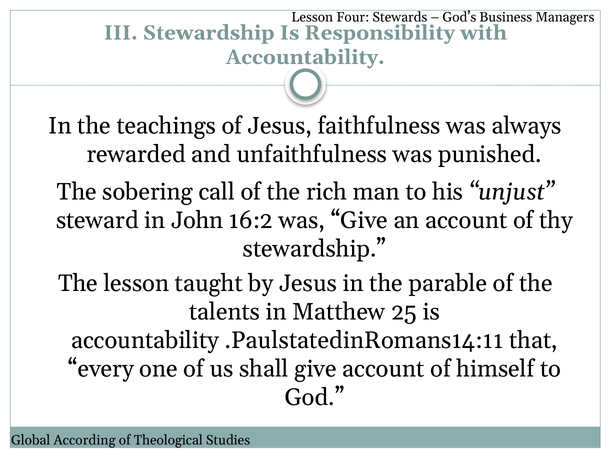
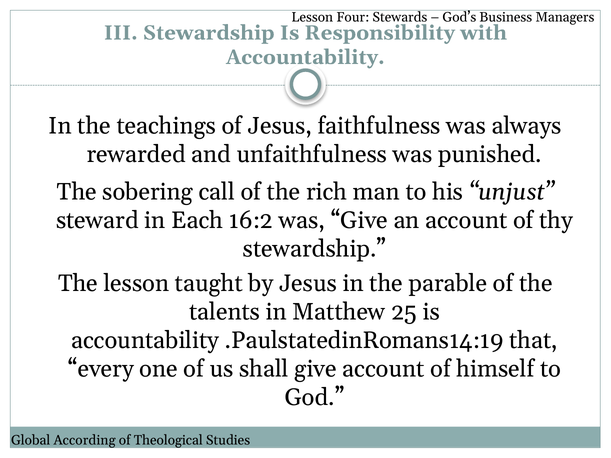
John: John -> Each
.PaulstatedinRomans14:11: .PaulstatedinRomans14:11 -> .PaulstatedinRomans14:19
